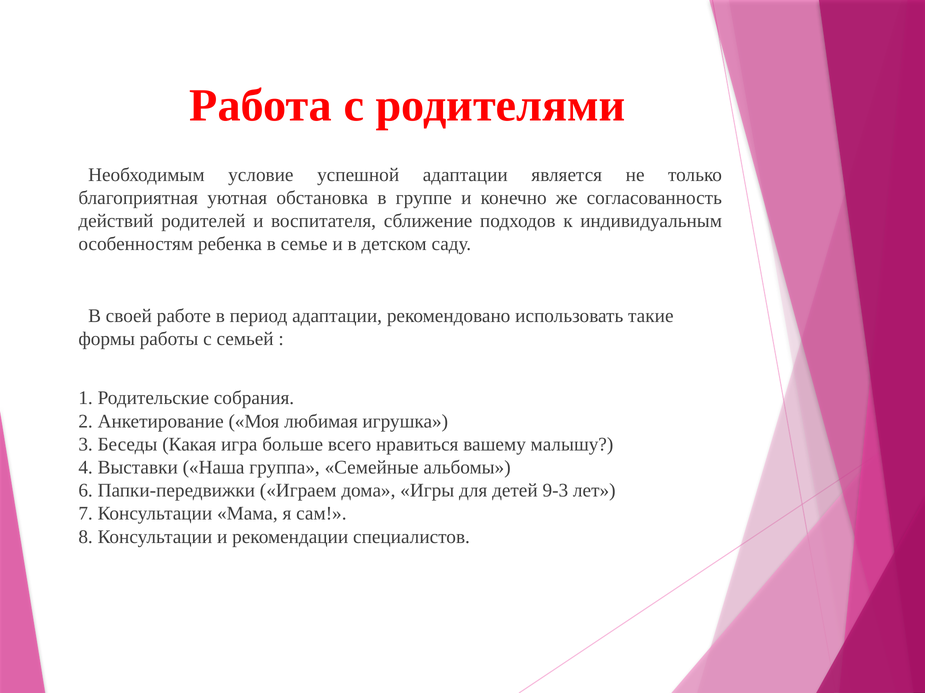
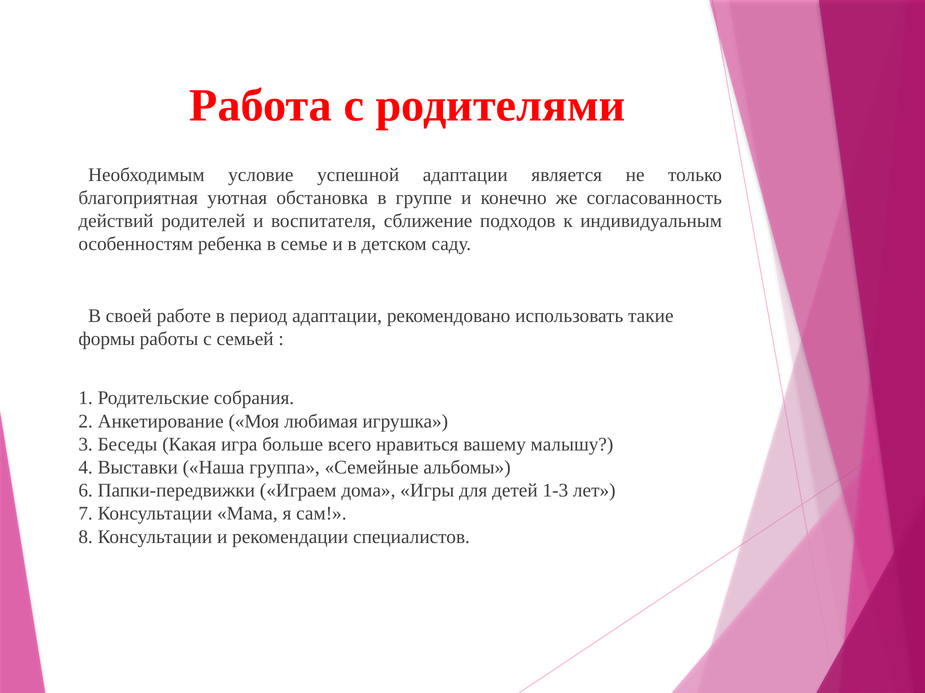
9-3: 9-3 -> 1-3
